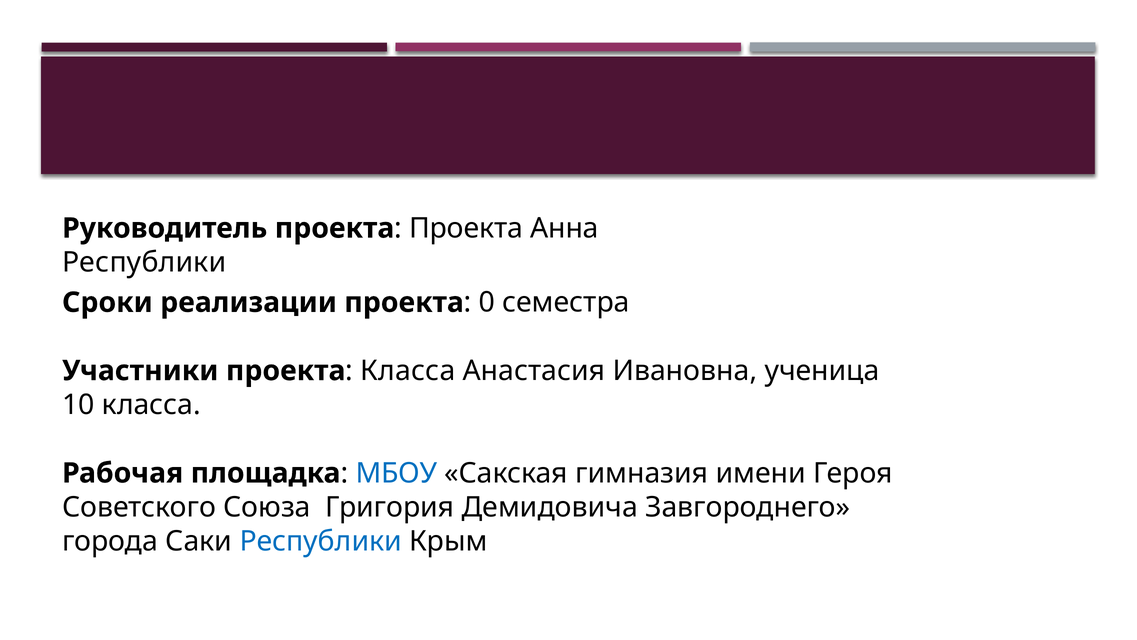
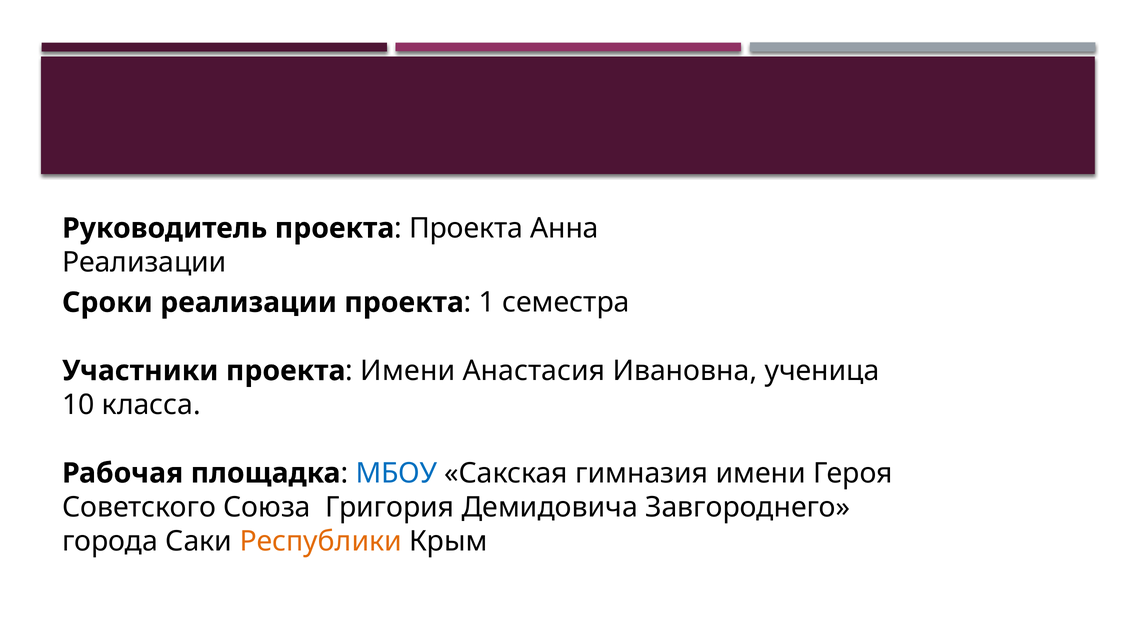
Республики at (144, 262): Республики -> Реализации
0: 0 -> 1
Класса at (408, 371): Класса -> Имени
Республики at (321, 541) colour: blue -> orange
